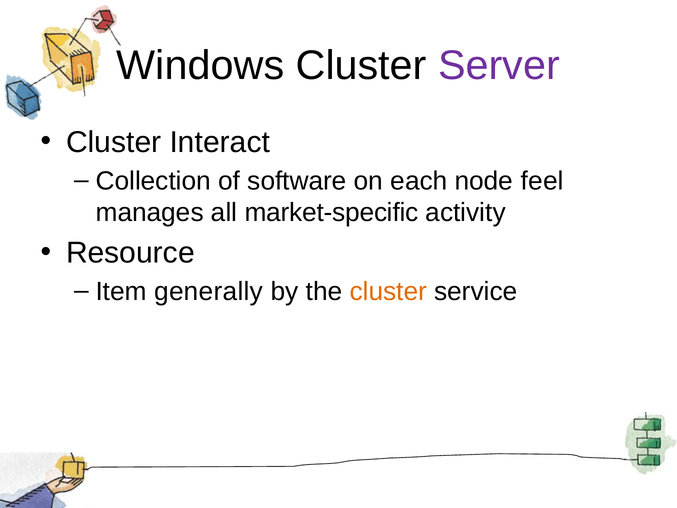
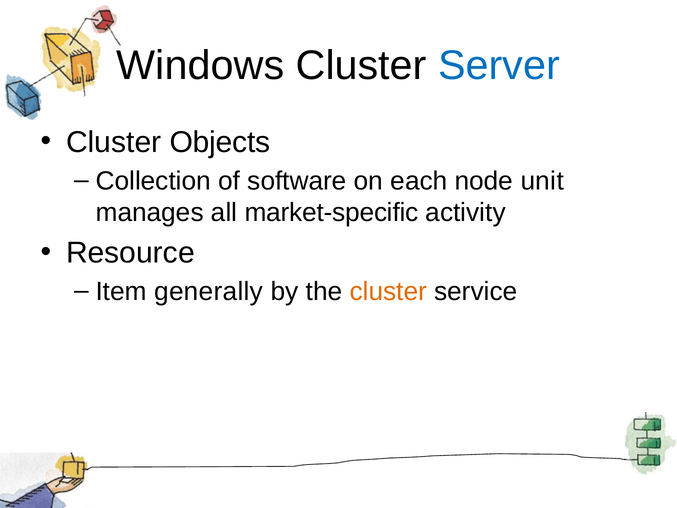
Server colour: purple -> blue
Interact: Interact -> Objects
feel: feel -> unit
